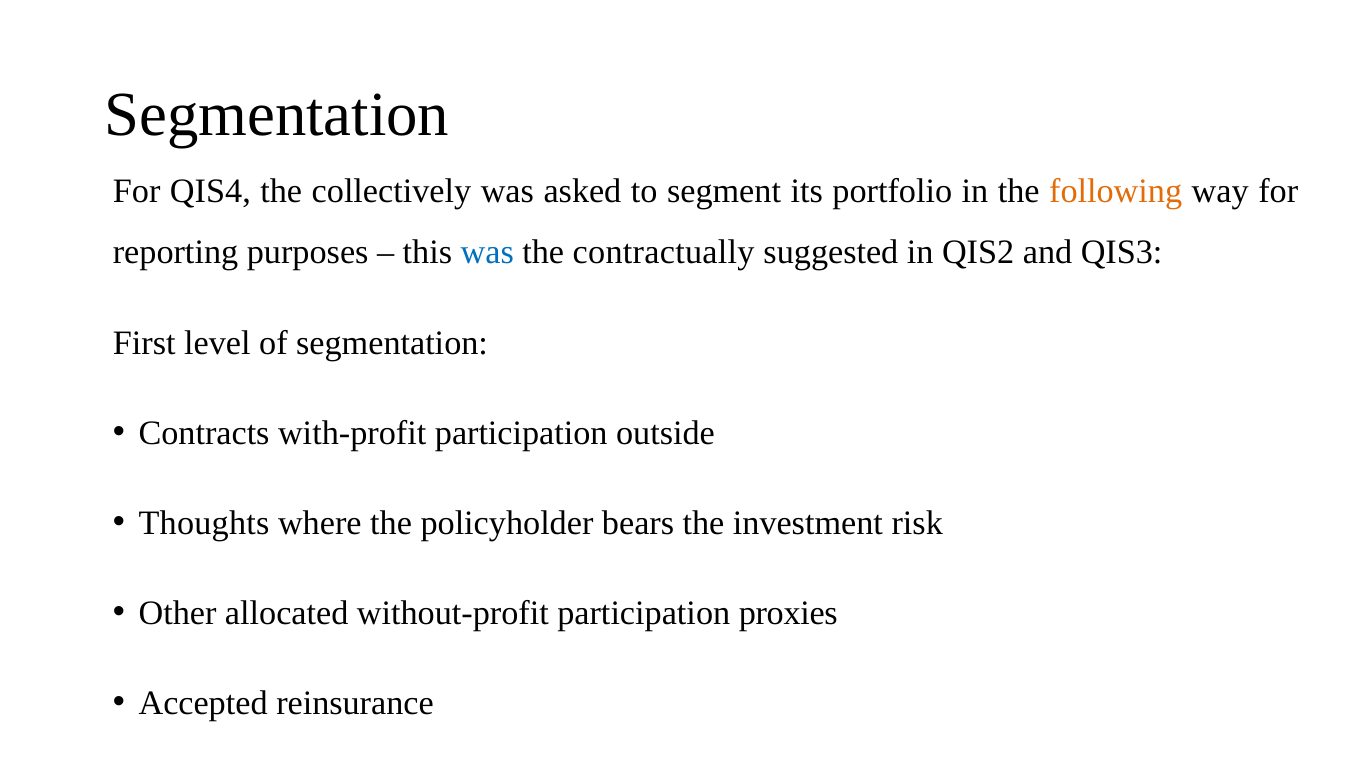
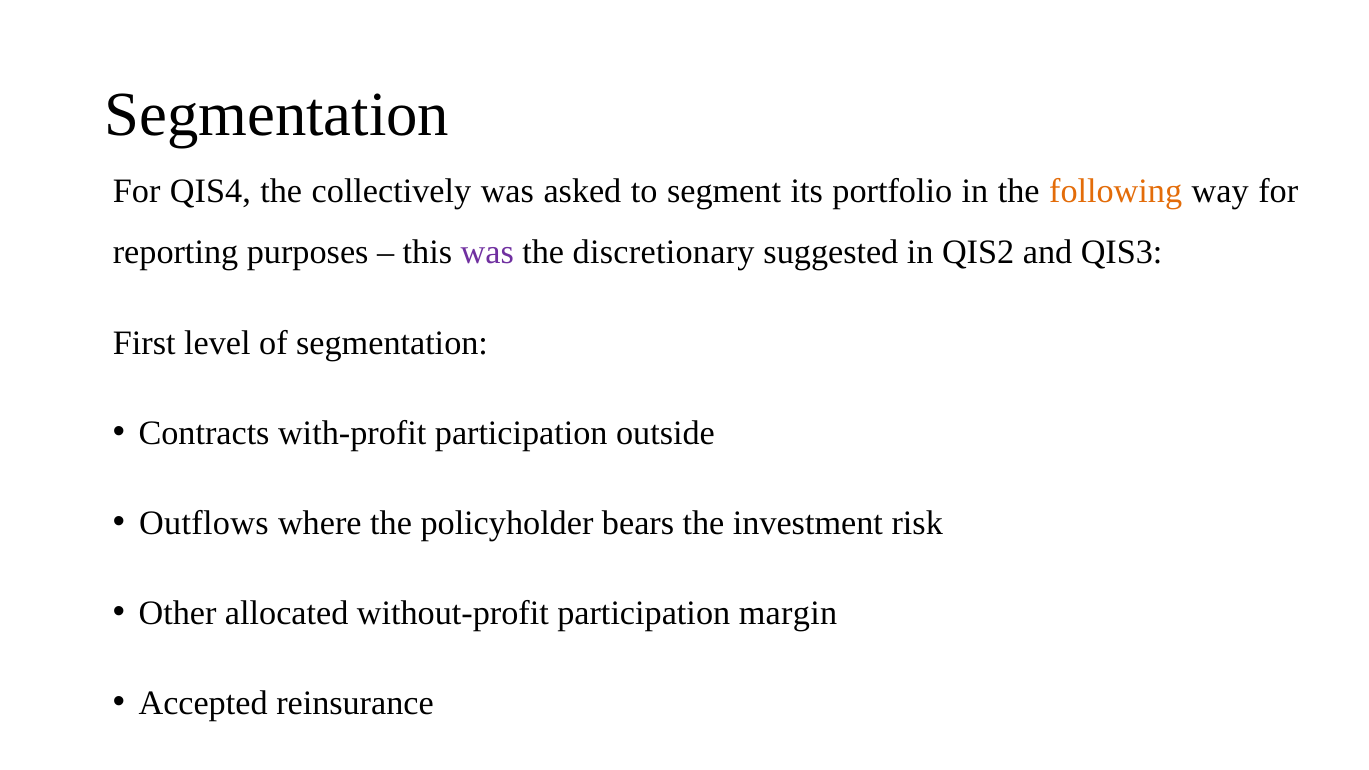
was at (487, 253) colour: blue -> purple
contractually: contractually -> discretionary
Thoughts: Thoughts -> Outflows
proxies: proxies -> margin
